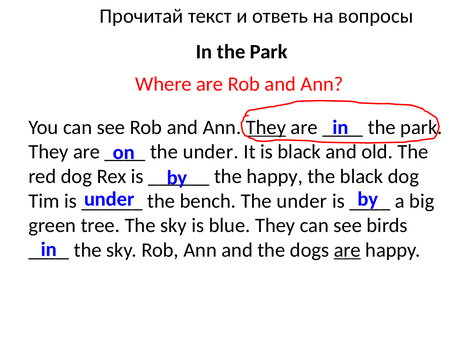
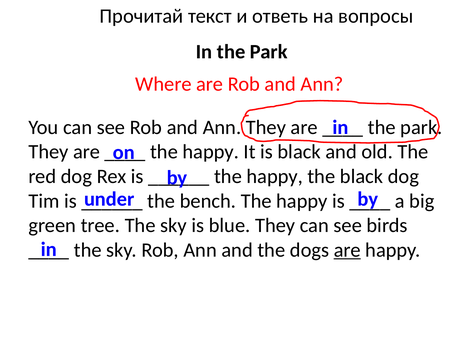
They at (266, 128) underline: present -> none
under at (211, 152): under -> happy
bench The under: under -> happy
